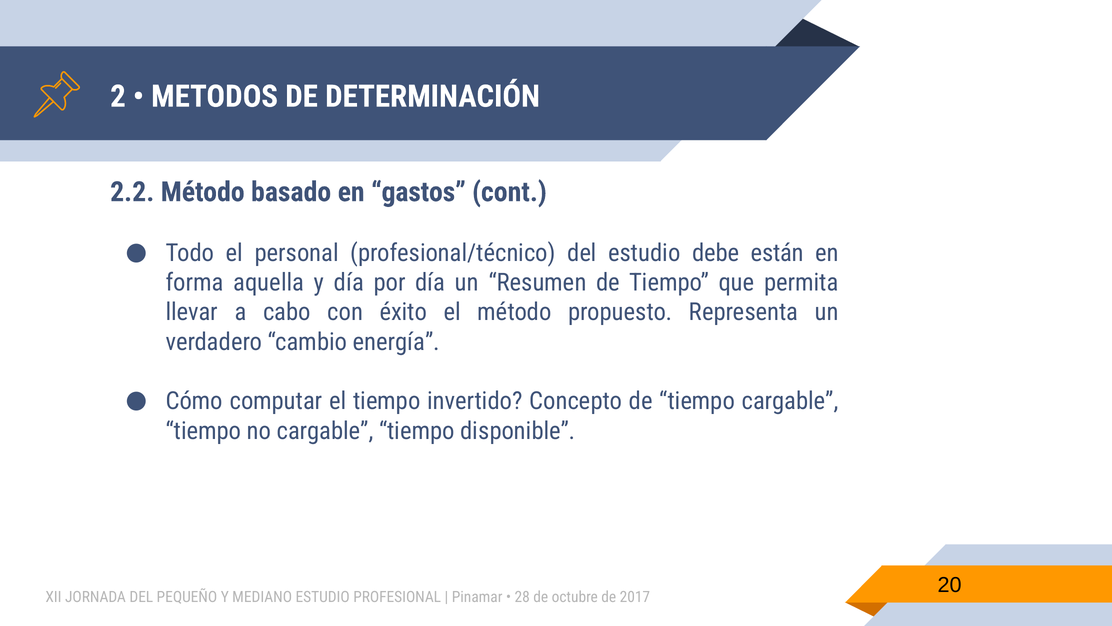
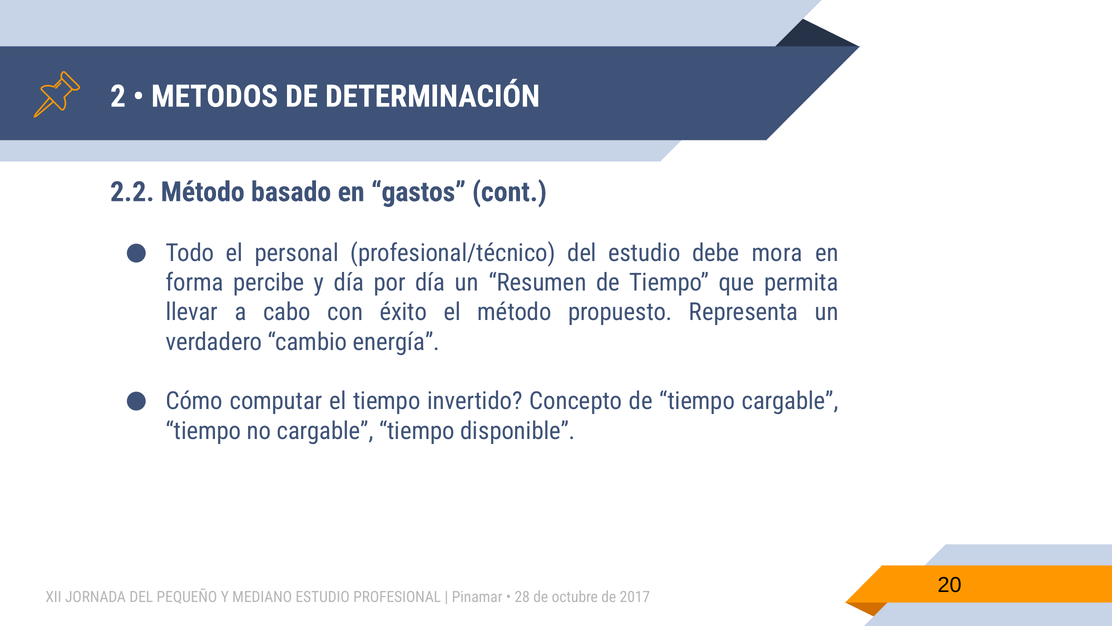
están: están -> mora
aquella: aquella -> percibe
